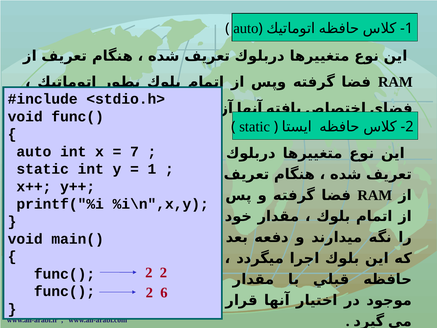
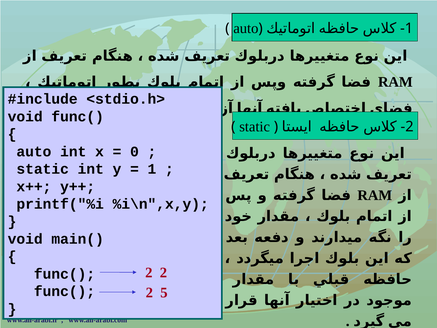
7: 7 -> 0
6: 6 -> 5
